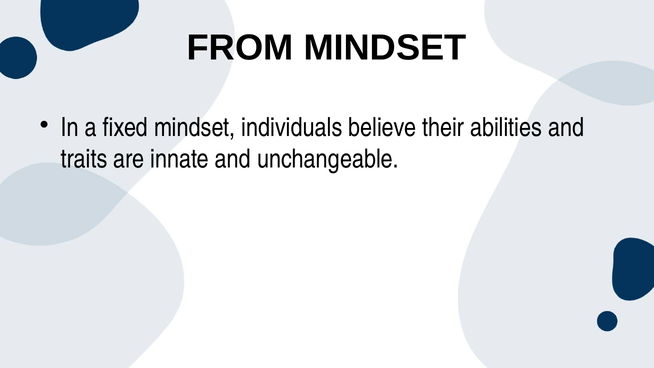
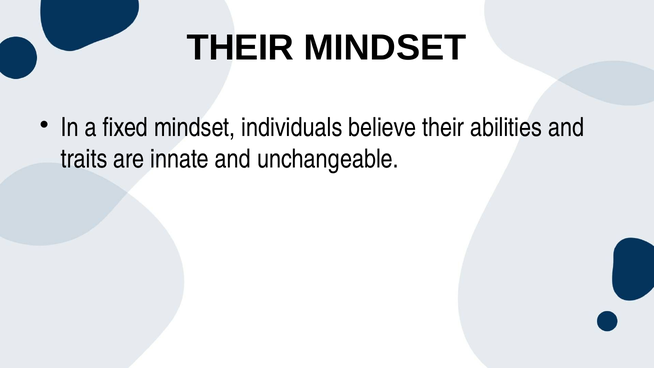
FROM at (240, 48): FROM -> THEIR
